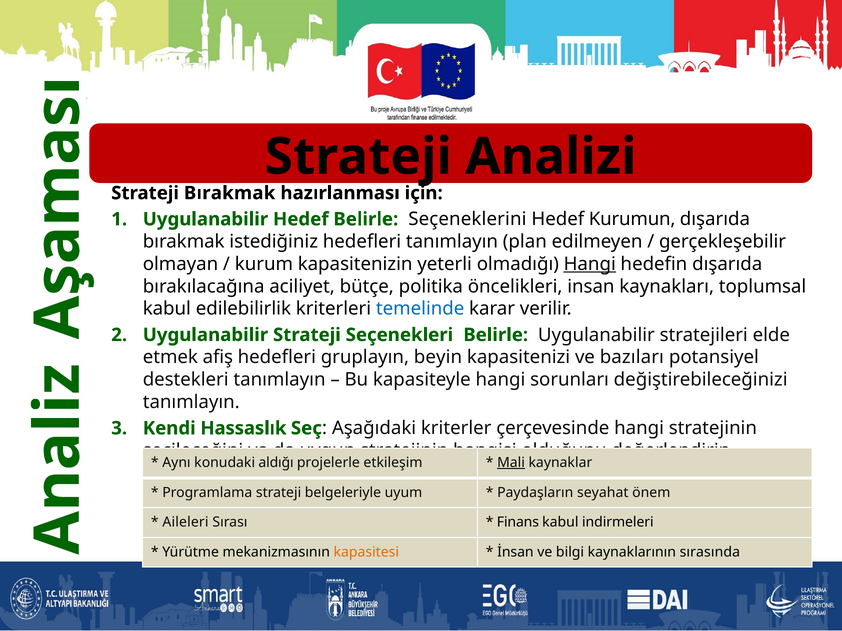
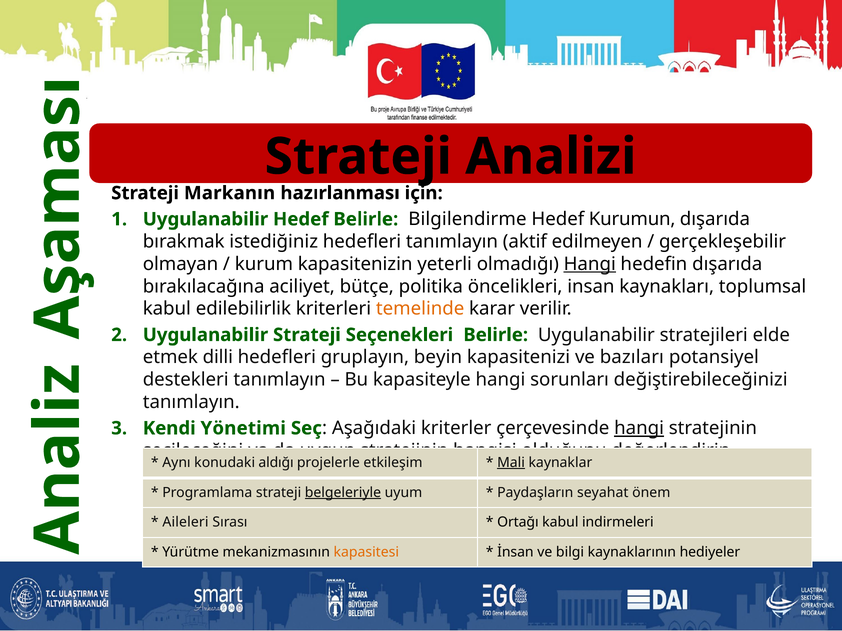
Strateji Bırakmak: Bırakmak -> Markanın
Seçeneklerini: Seçeneklerini -> Bilgilendirme
plan: plan -> aktif
temelinde colour: blue -> orange
afiş: afiş -> dilli
Hassaslık: Hassaslık -> Yönetimi
hangi at (639, 429) underline: none -> present
belgeleriyle underline: none -> present
Finans: Finans -> Ortağı
sırasında: sırasında -> hediyeler
